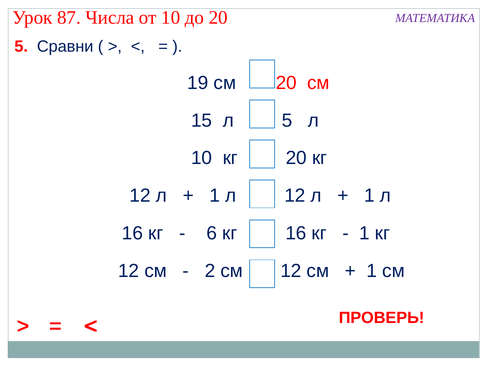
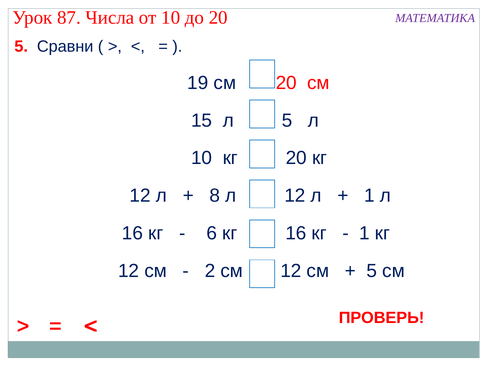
1 at (215, 196): 1 -> 8
1 at (372, 271): 1 -> 5
